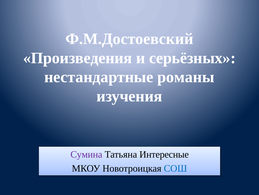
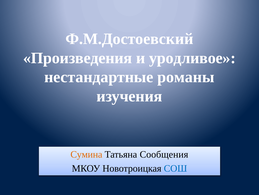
серьёзных: серьёзных -> уродливое
Сумина colour: purple -> orange
Интересные: Интересные -> Сообщения
